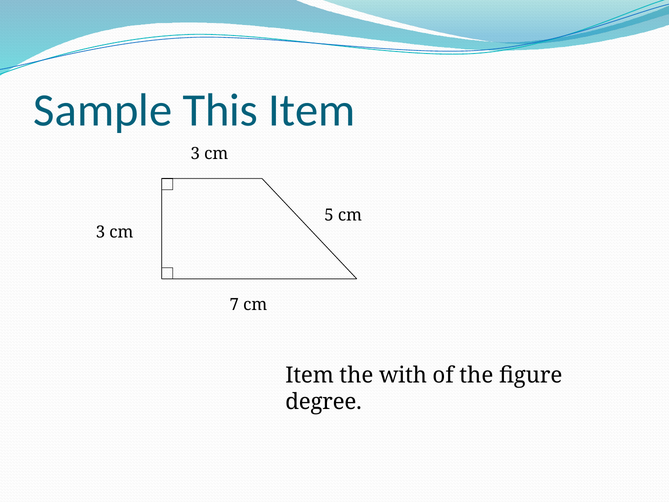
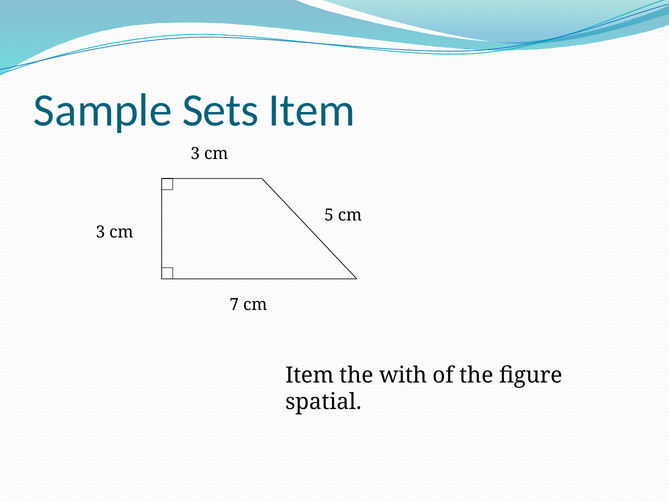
This: This -> Sets
degree: degree -> spatial
